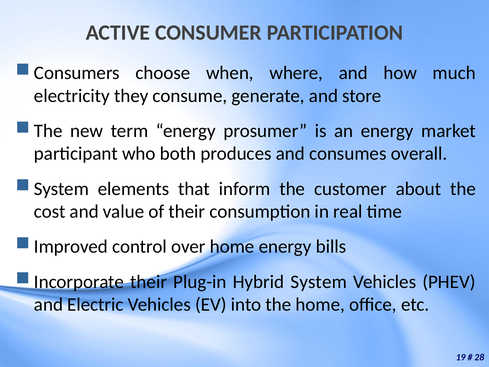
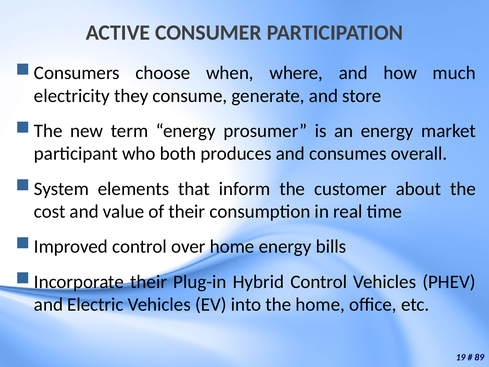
Hybrid System: System -> Control
28: 28 -> 89
